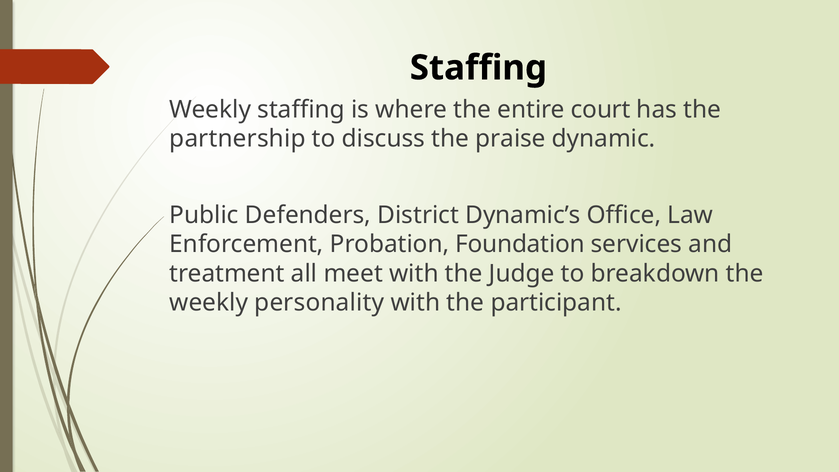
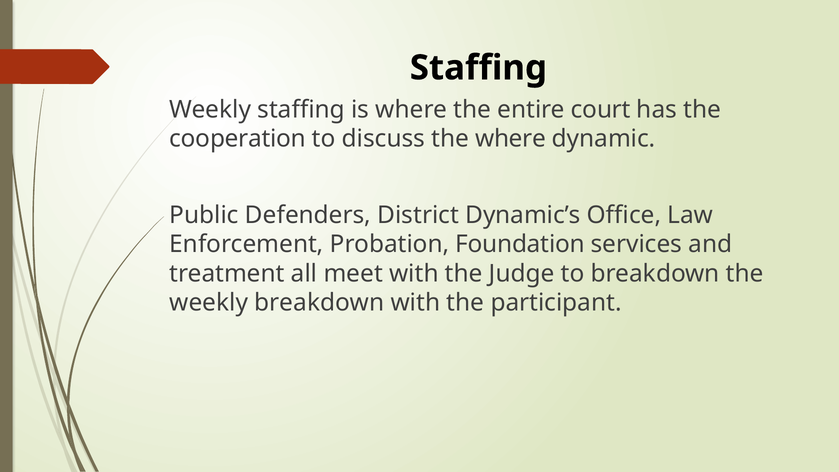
partnership: partnership -> cooperation
the praise: praise -> where
weekly personality: personality -> breakdown
